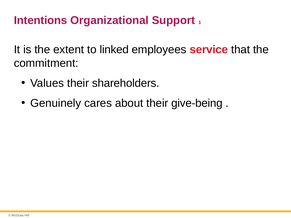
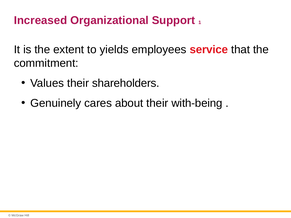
Intentions: Intentions -> Increased
linked: linked -> yields
give-being: give-being -> with-being
